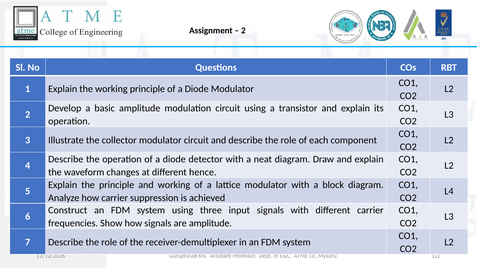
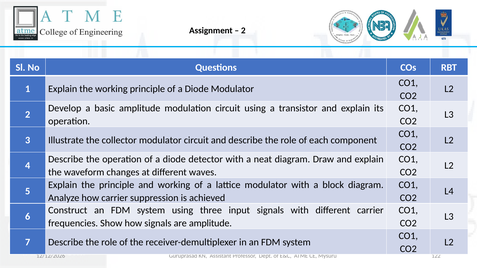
hence: hence -> waves
